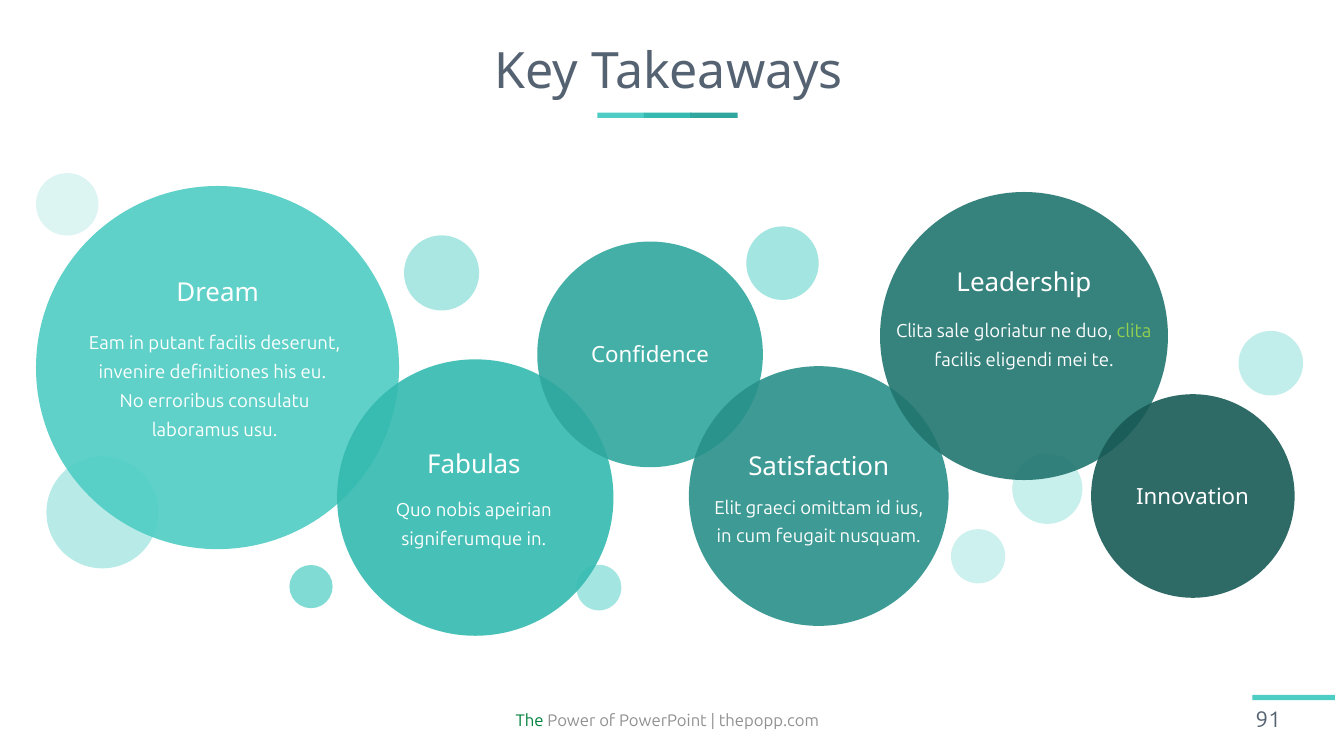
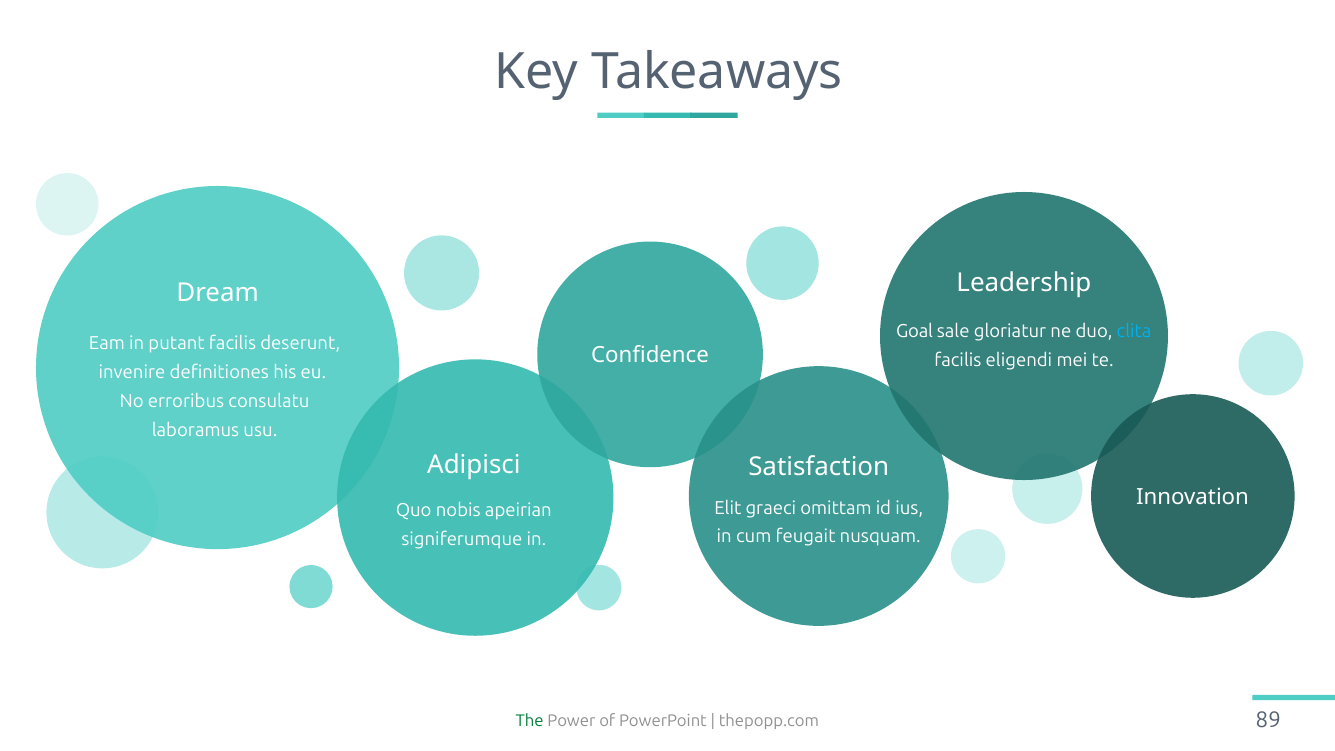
Clita at (915, 332): Clita -> Goal
clita at (1134, 332) colour: light green -> light blue
Fabulas: Fabulas -> Adipisci
91: 91 -> 89
